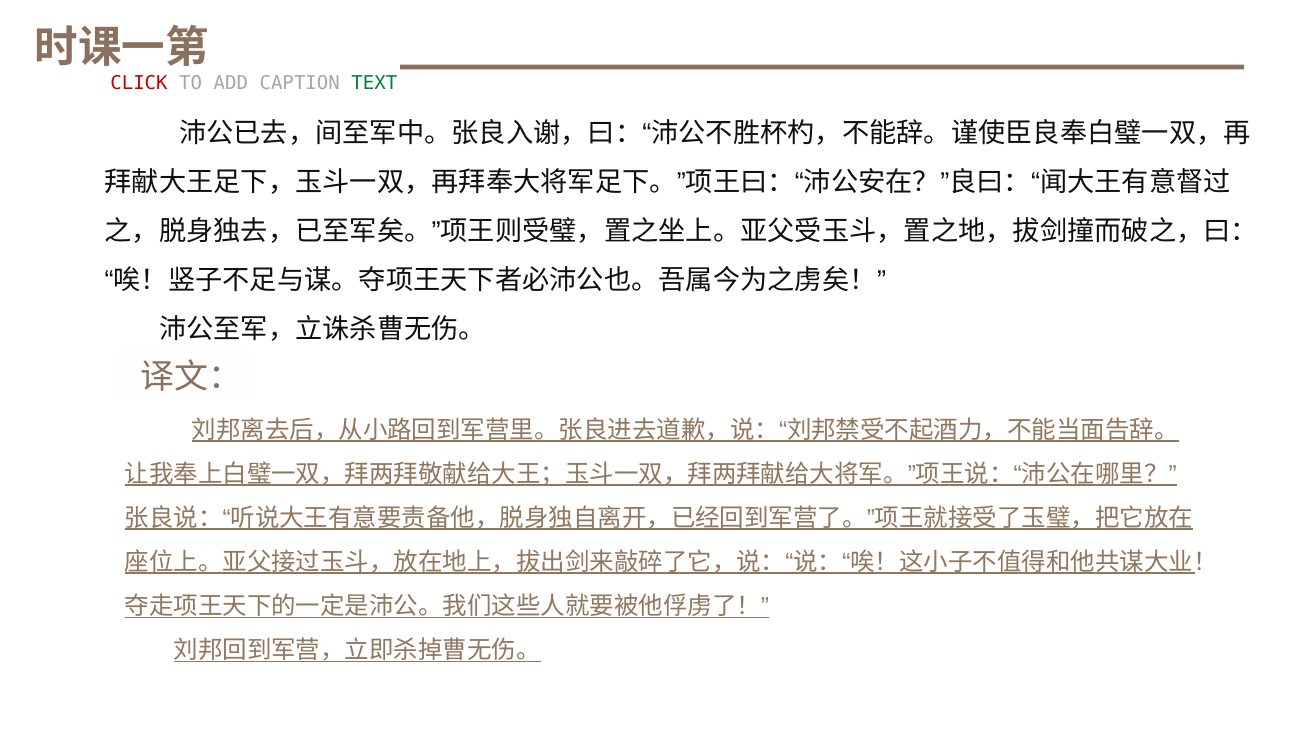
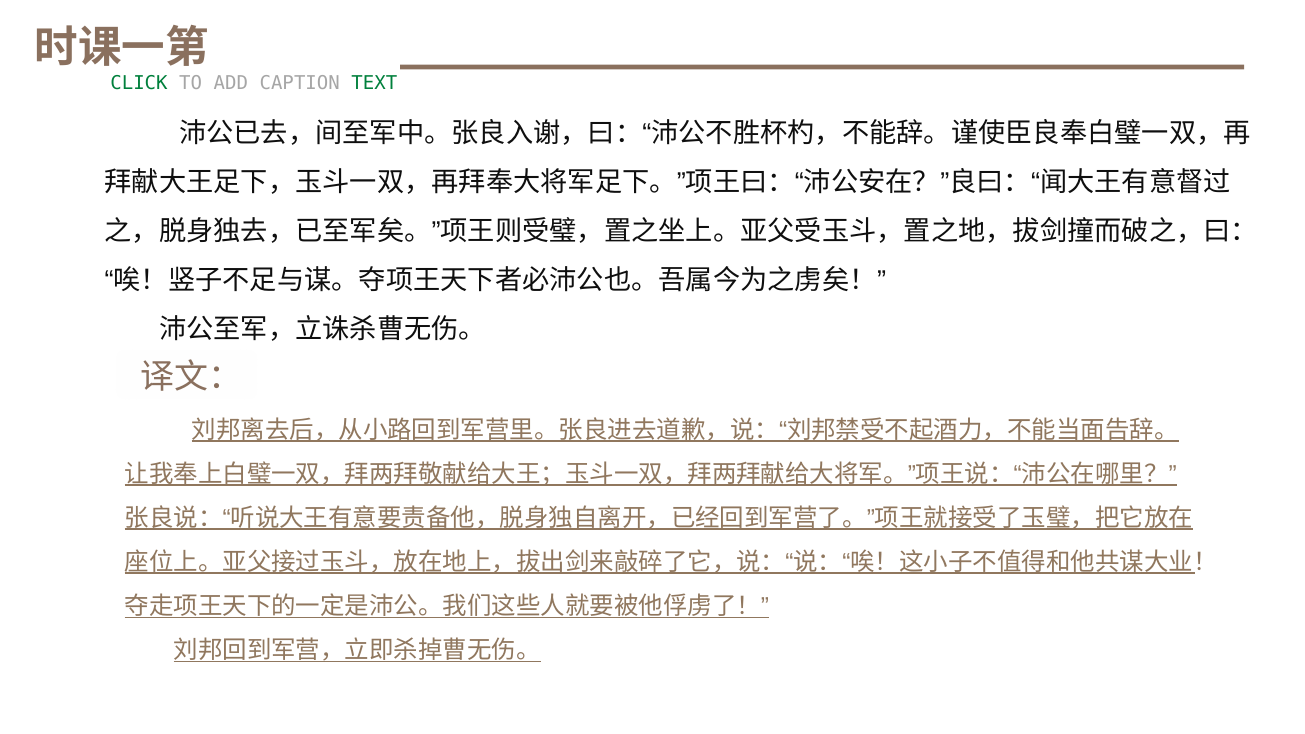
CLICK colour: red -> green
